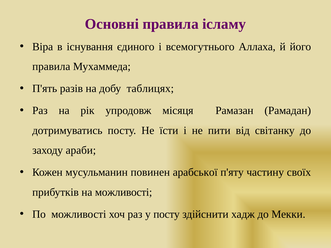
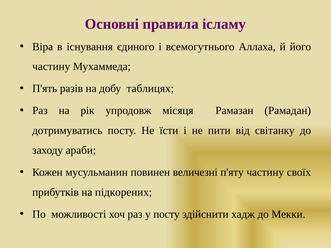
правила at (51, 67): правила -> частину
арабської: арабської -> величезні
на можливості: можливості -> підкорених
